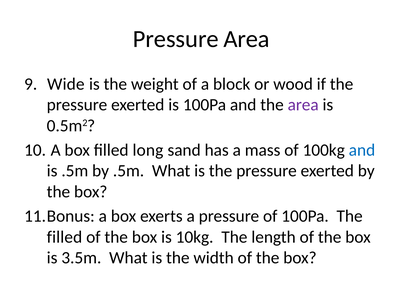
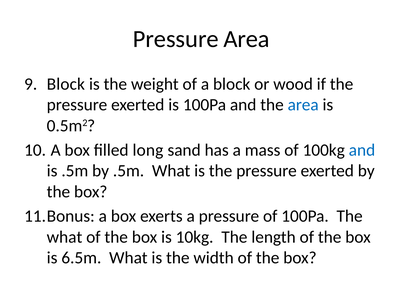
Wide at (66, 84): Wide -> Block
area at (303, 105) colour: purple -> blue
filled at (64, 237): filled -> what
3.5m: 3.5m -> 6.5m
